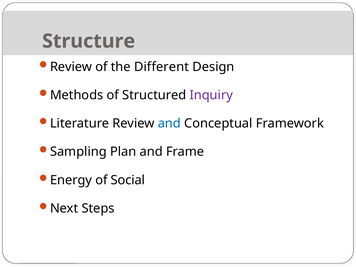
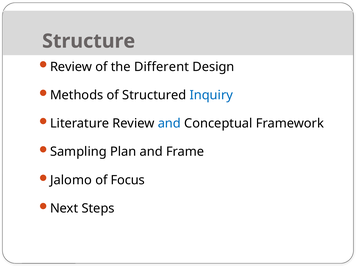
Inquiry colour: purple -> blue
Energy: Energy -> Jalomo
Social: Social -> Focus
